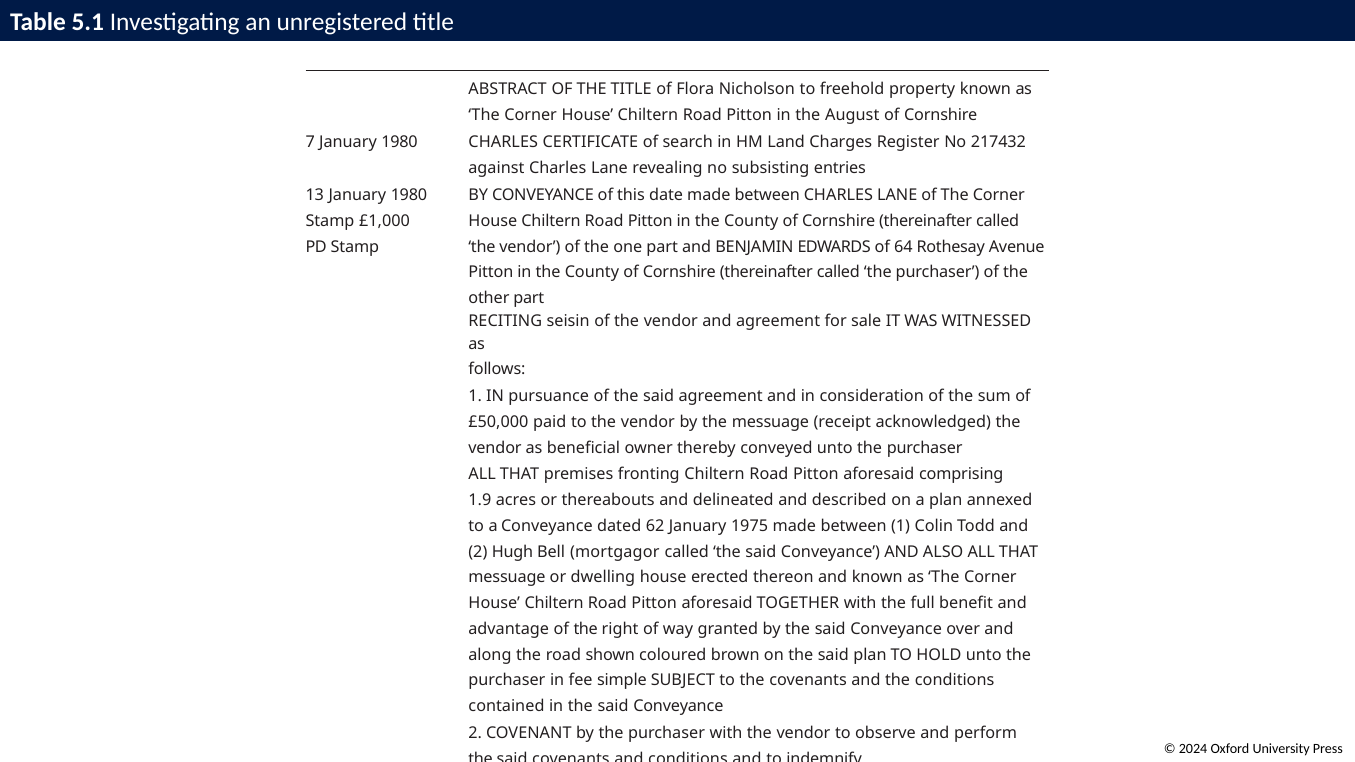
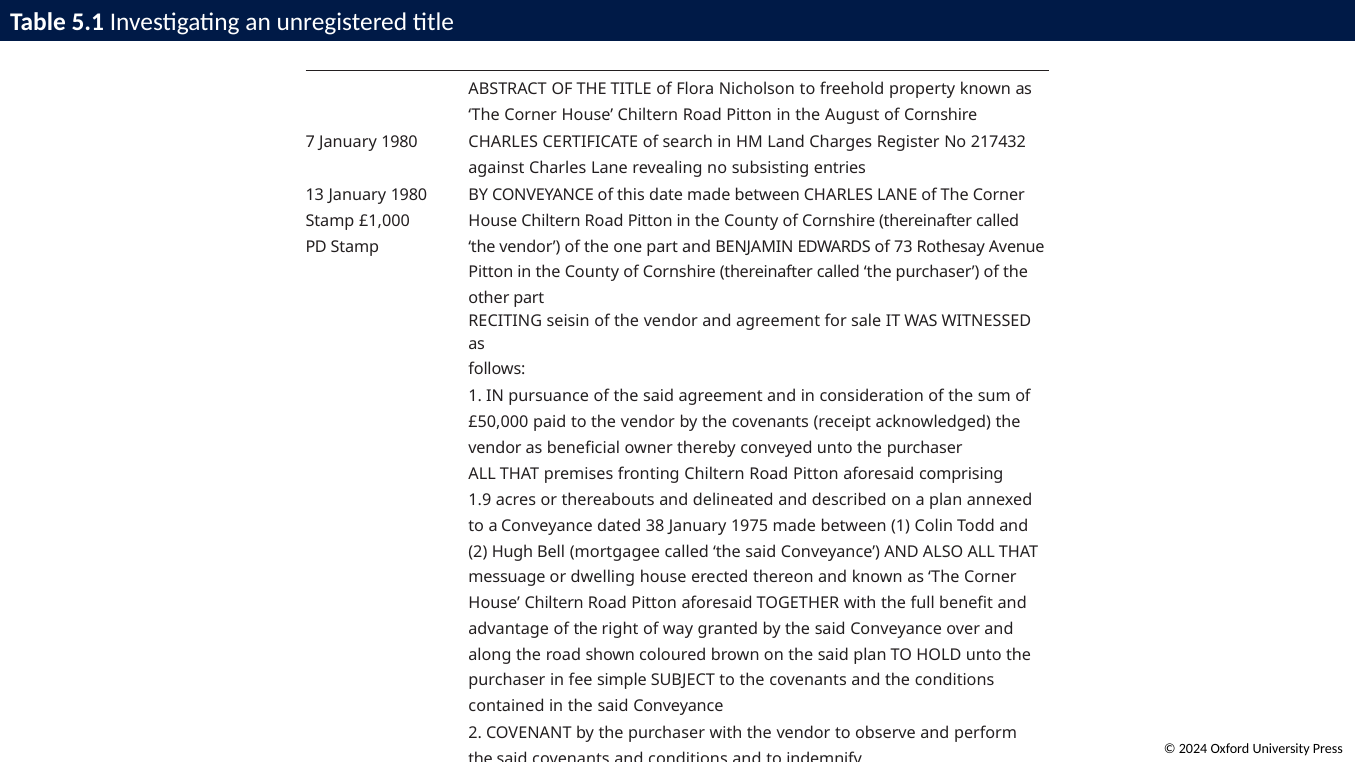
64: 64 -> 73
by the messuage: messuage -> covenants
62: 62 -> 38
mortgagor: mortgagor -> mortgagee
